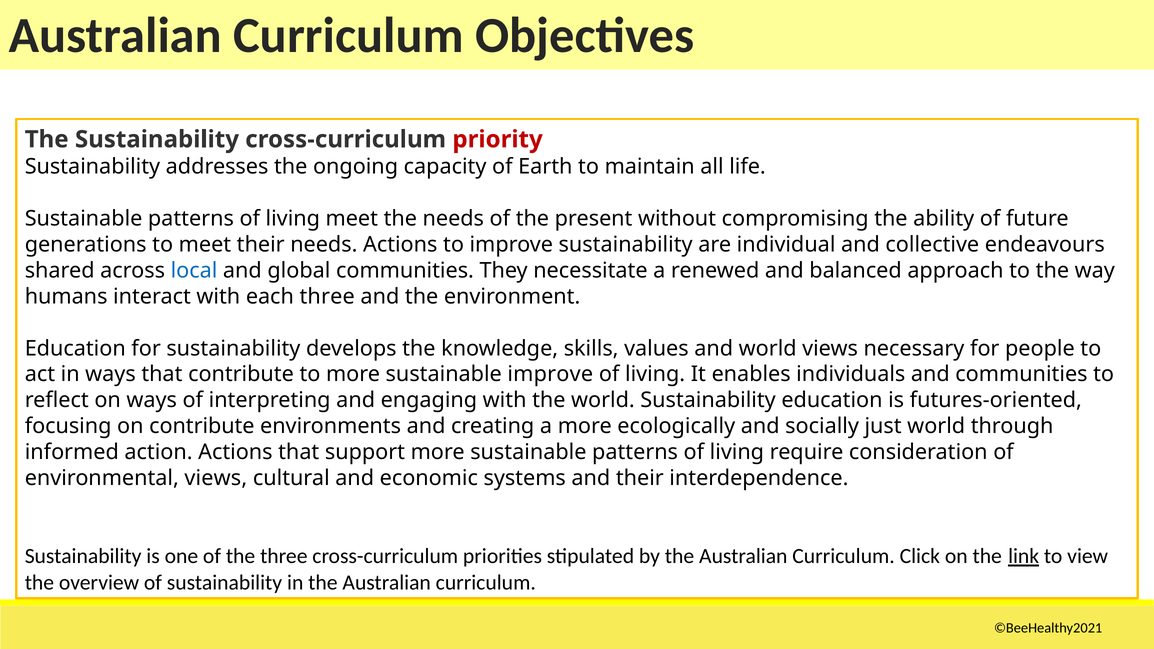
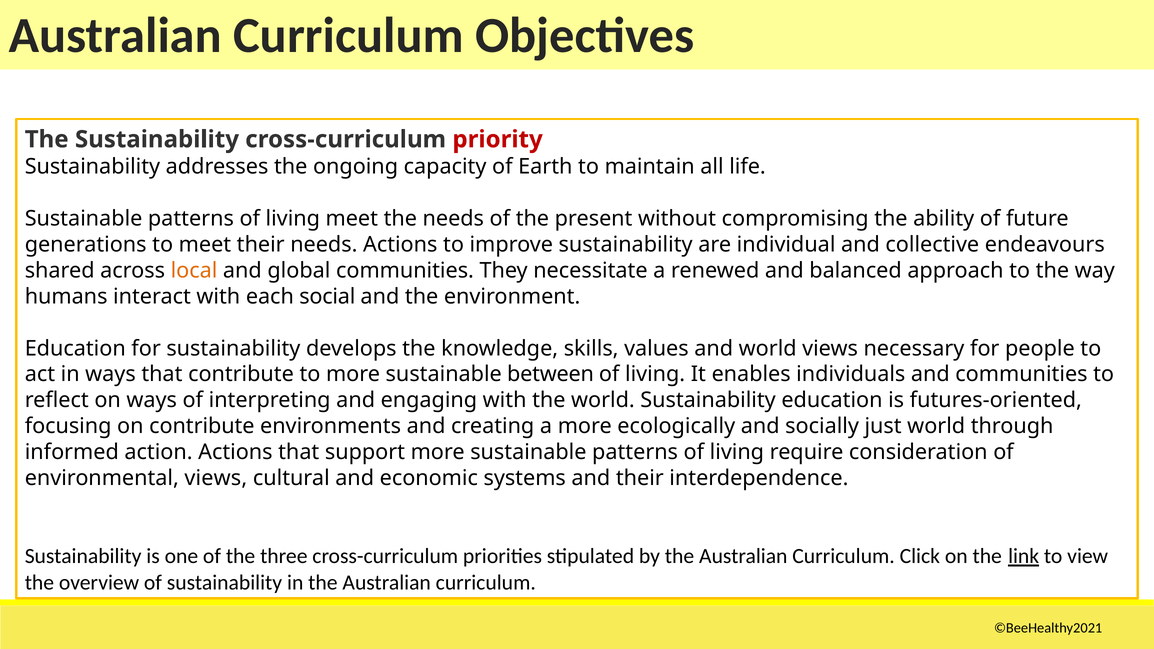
local colour: blue -> orange
each three: three -> social
sustainable improve: improve -> between
